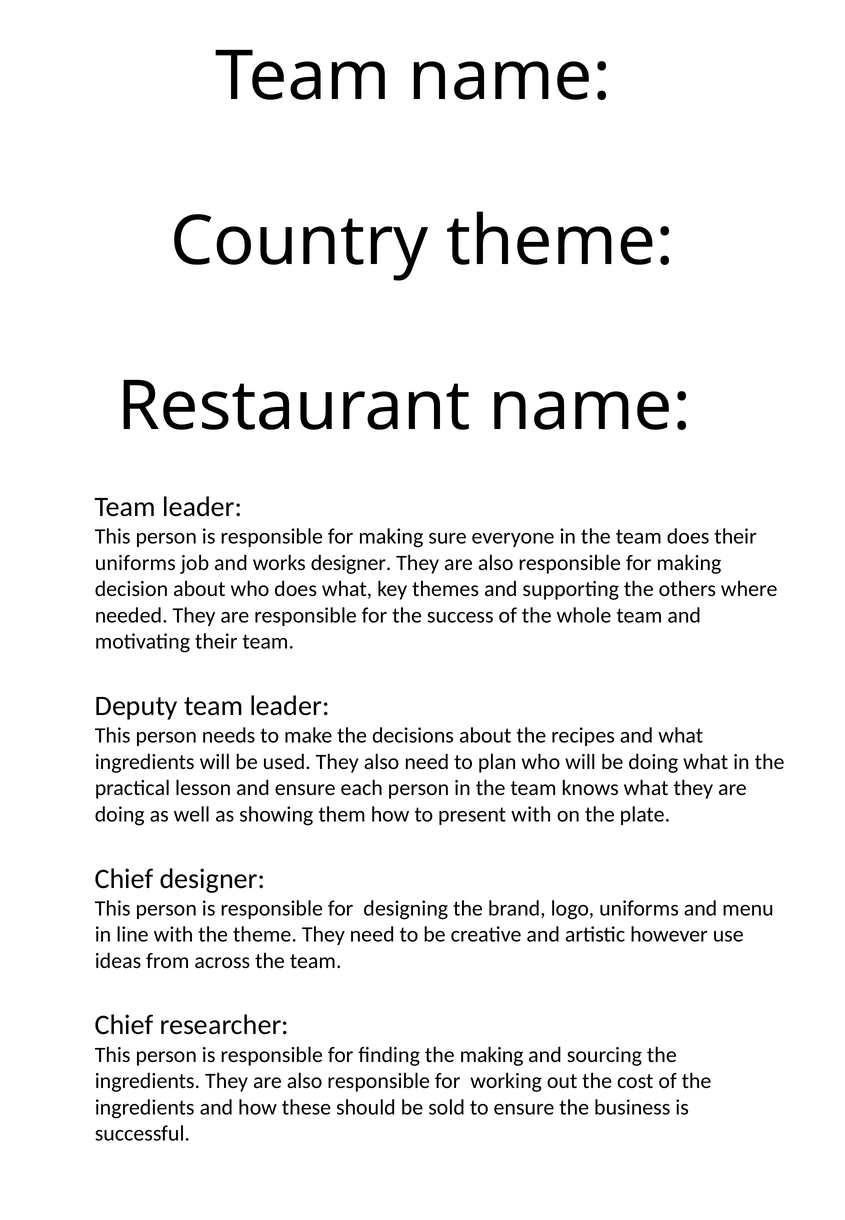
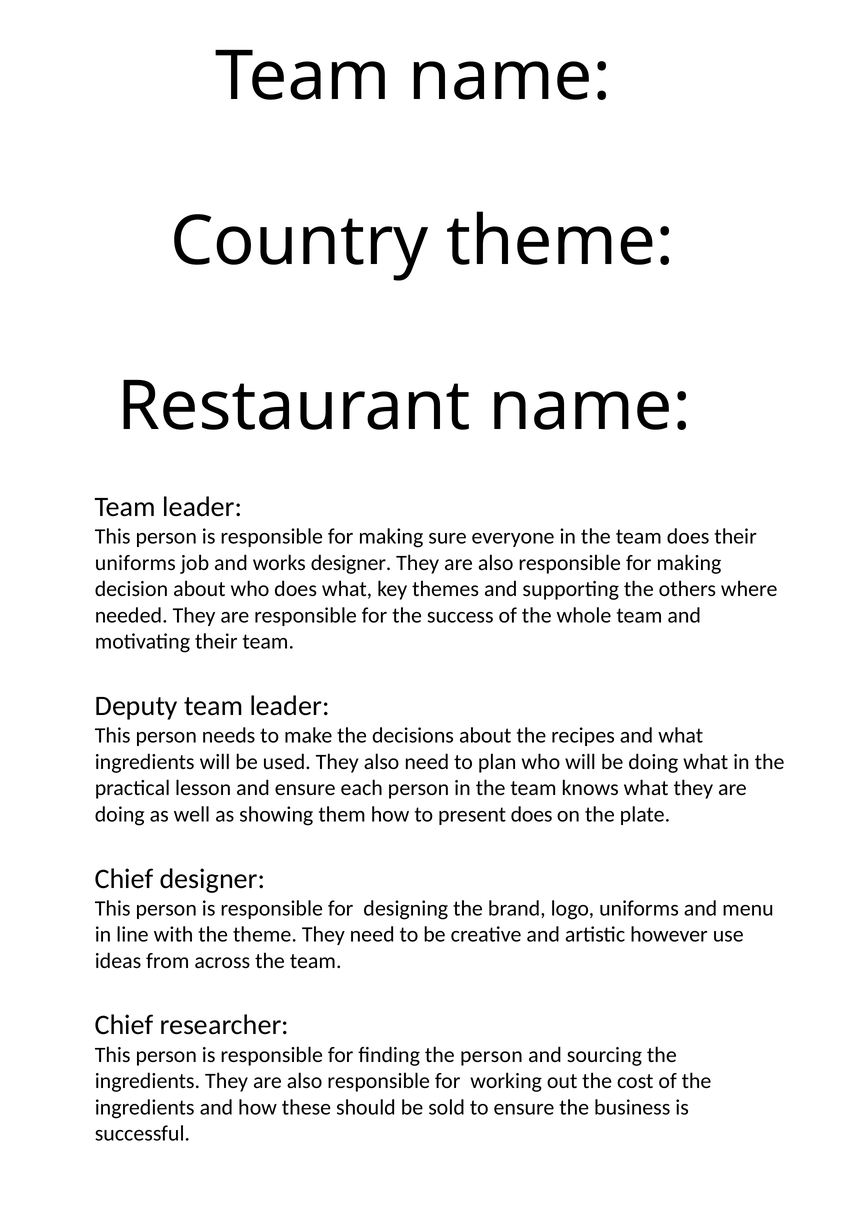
present with: with -> does
the making: making -> person
